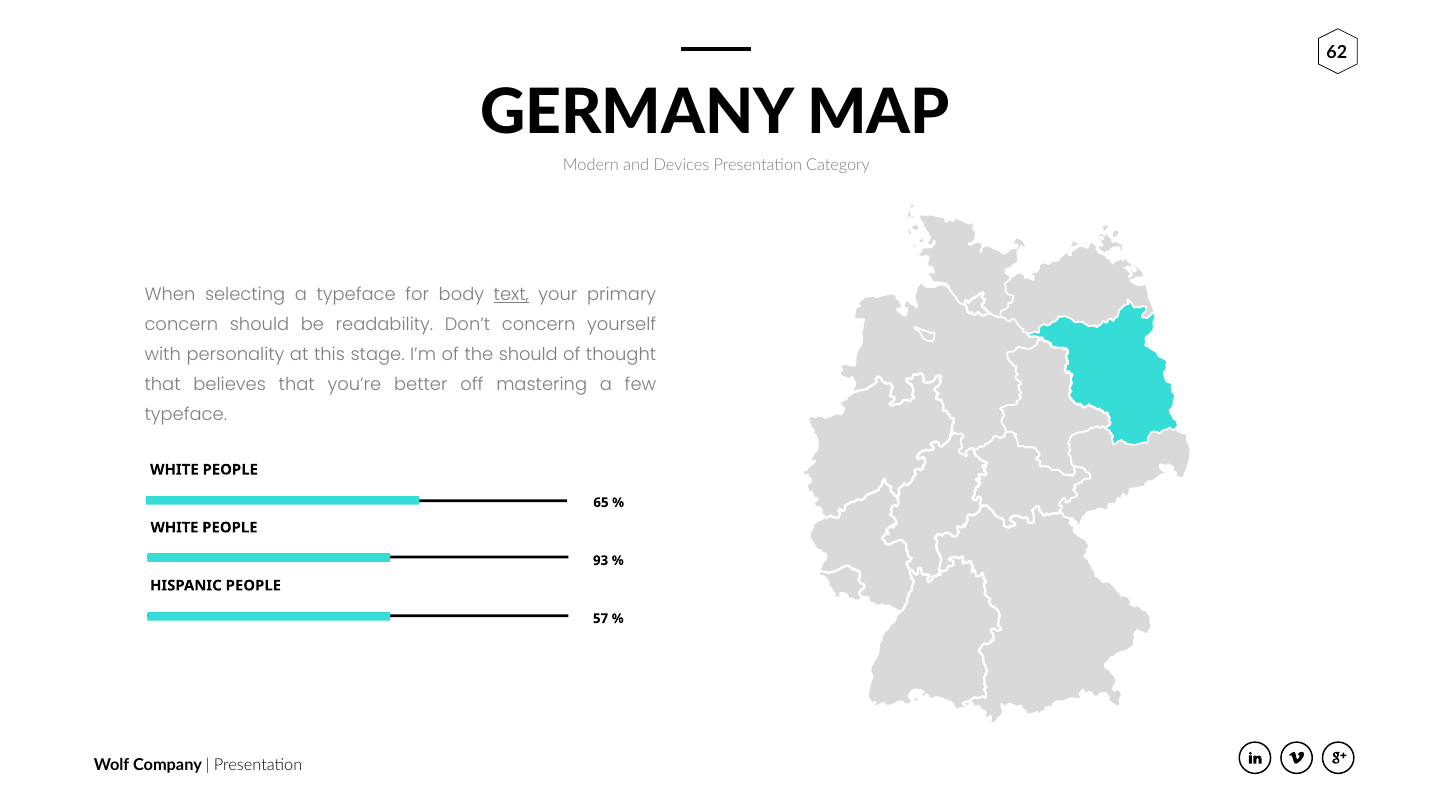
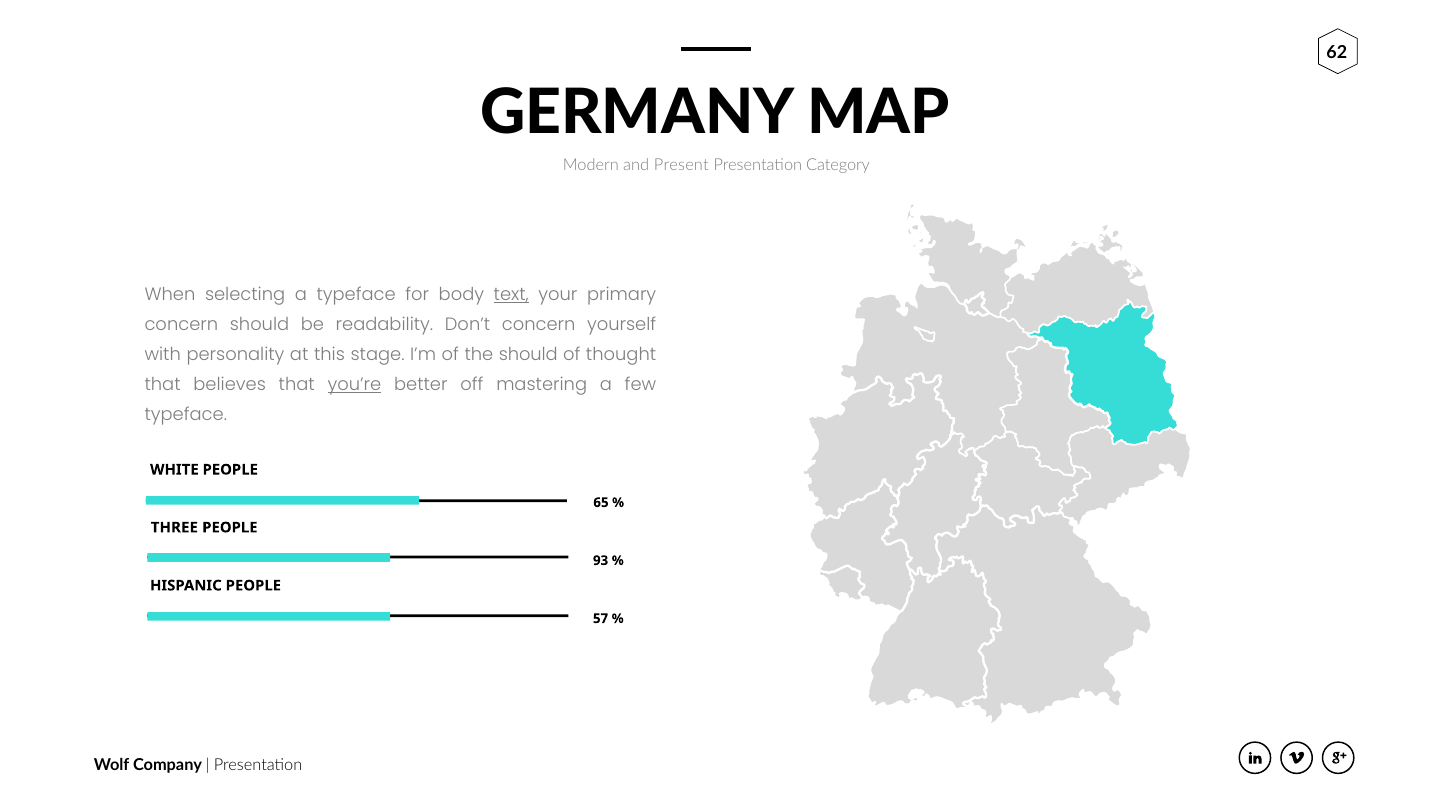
Devices: Devices -> Present
you’re underline: none -> present
WHITE at (175, 528): WHITE -> THREE
